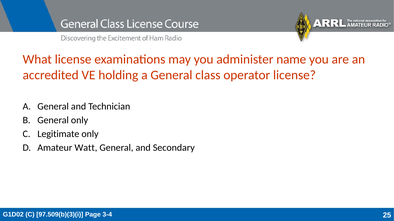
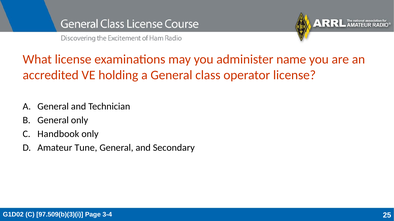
Legitimate: Legitimate -> Handbook
Watt: Watt -> Tune
